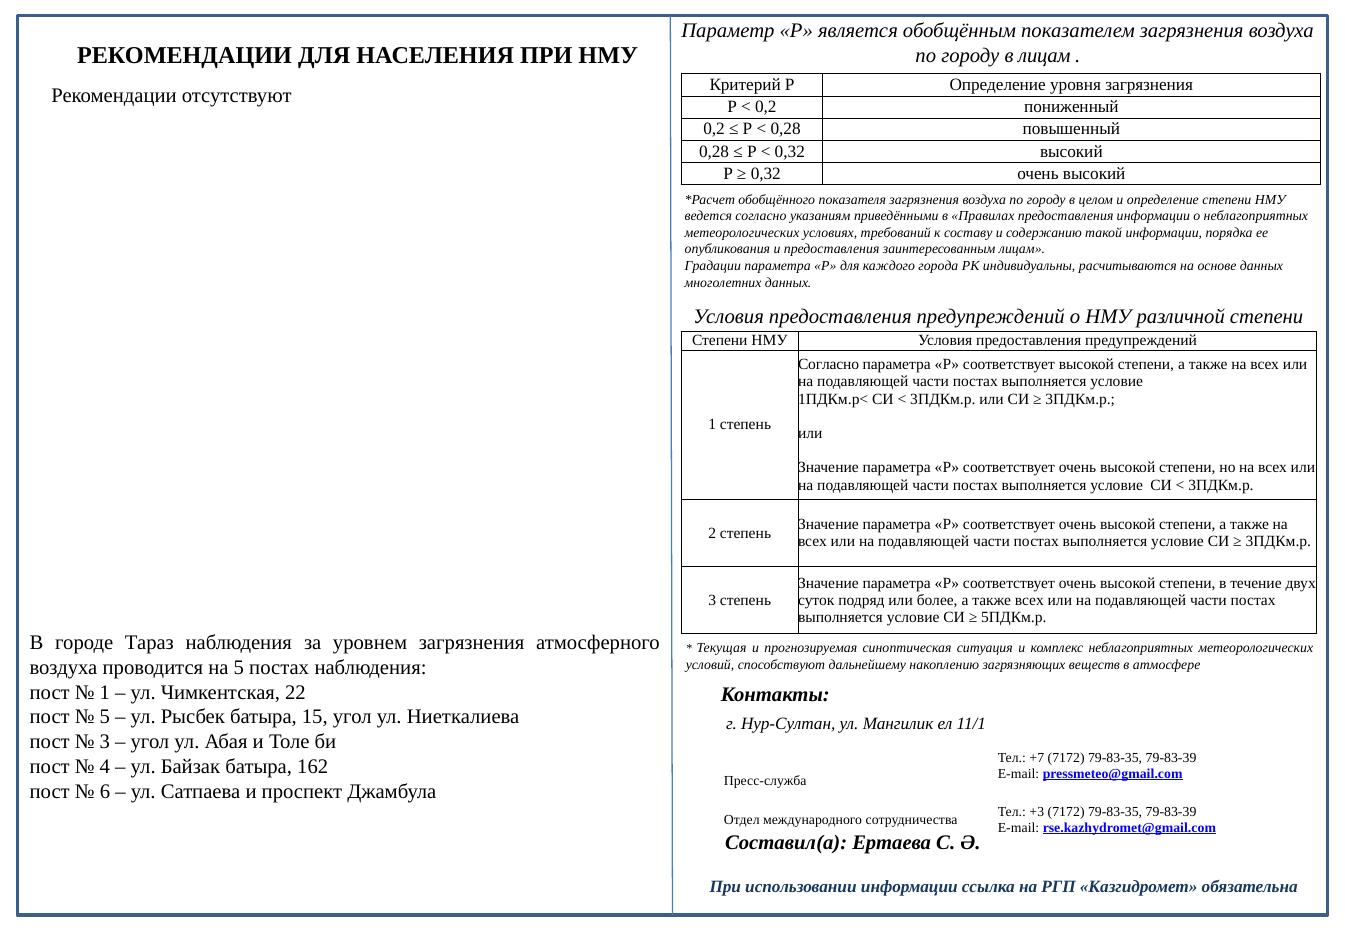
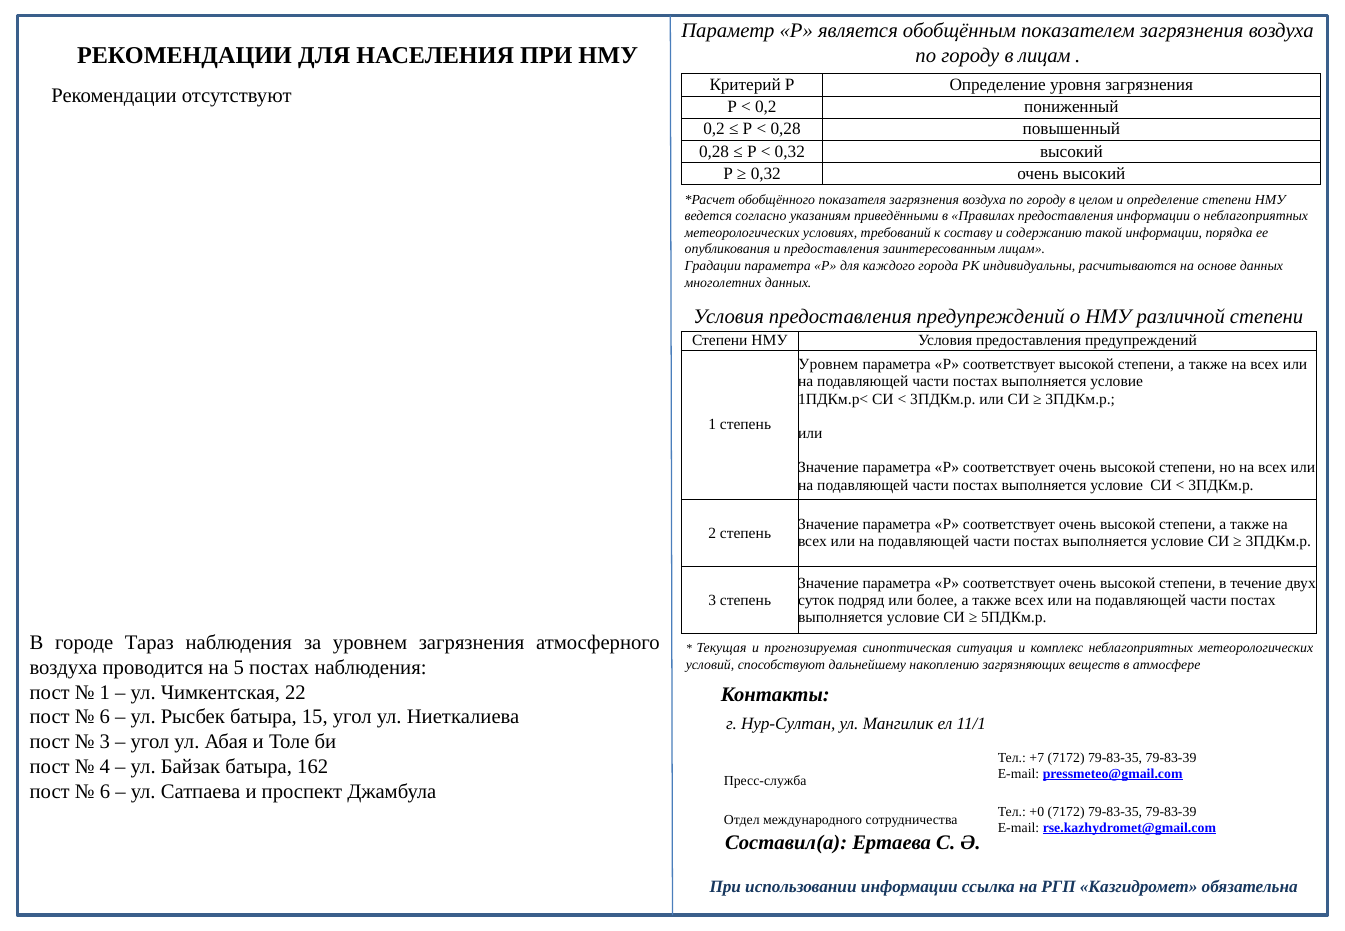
Согласно at (829, 365): Согласно -> Уровнем
5 at (105, 717): 5 -> 6
+3: +3 -> +0
